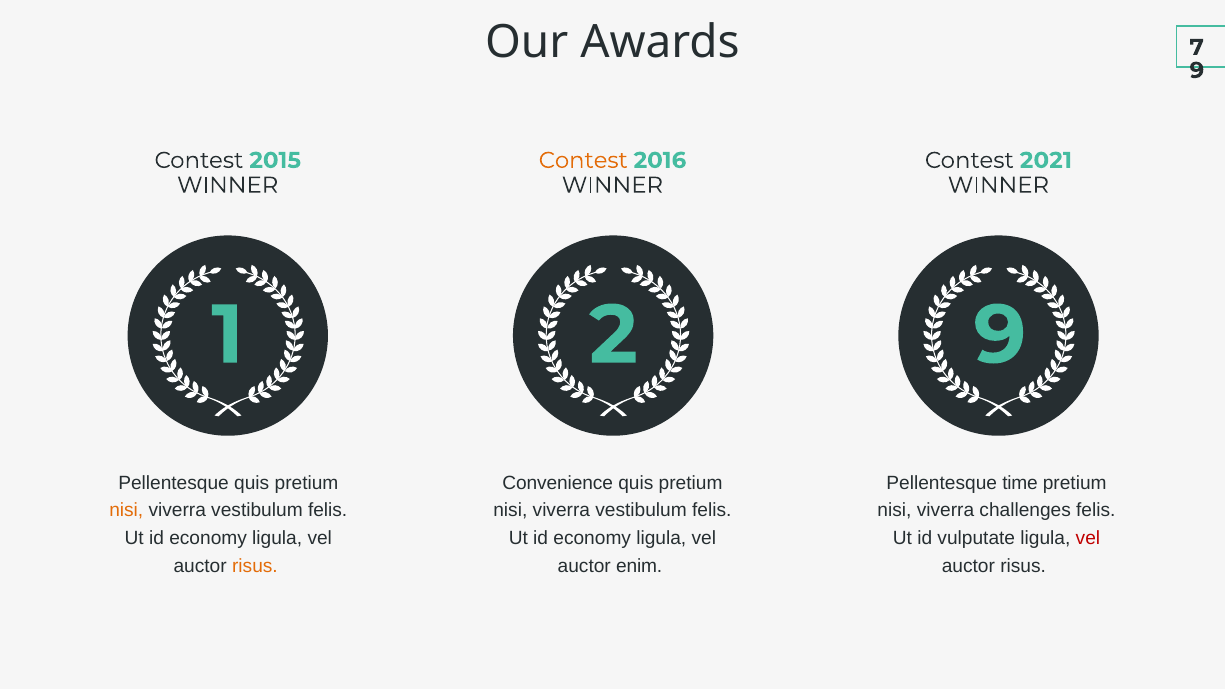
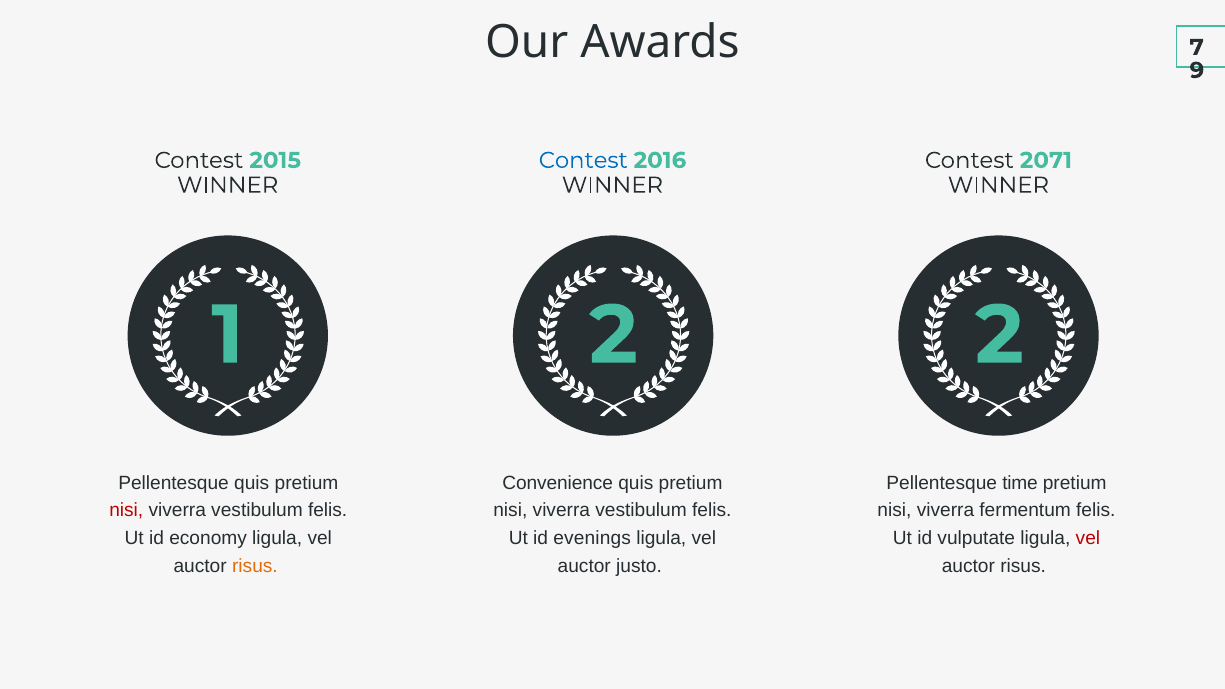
Contest at (583, 160) colour: orange -> blue
2021: 2021 -> 2071
2 9: 9 -> 2
nisi at (126, 511) colour: orange -> red
challenges: challenges -> fermentum
economy at (592, 538): economy -> evenings
enim: enim -> justo
